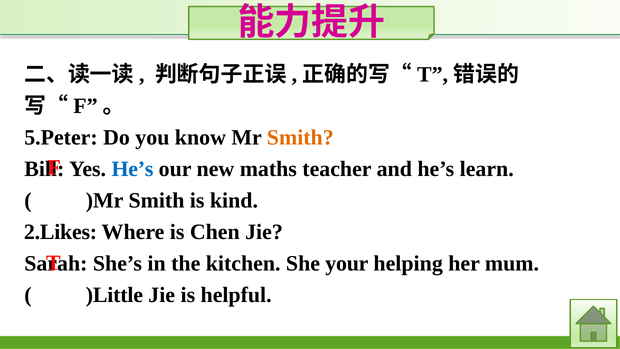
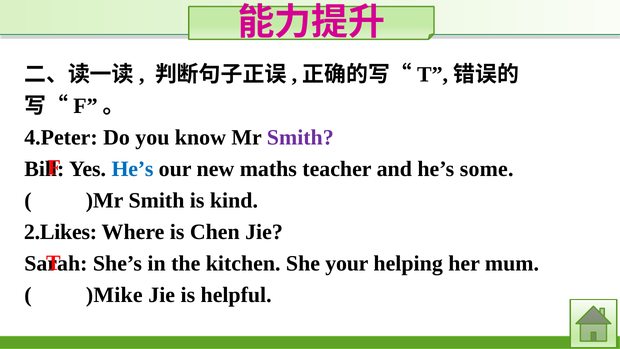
5.Peter: 5.Peter -> 4.Peter
Smith at (300, 137) colour: orange -> purple
learn: learn -> some
)Little: )Little -> )Mike
